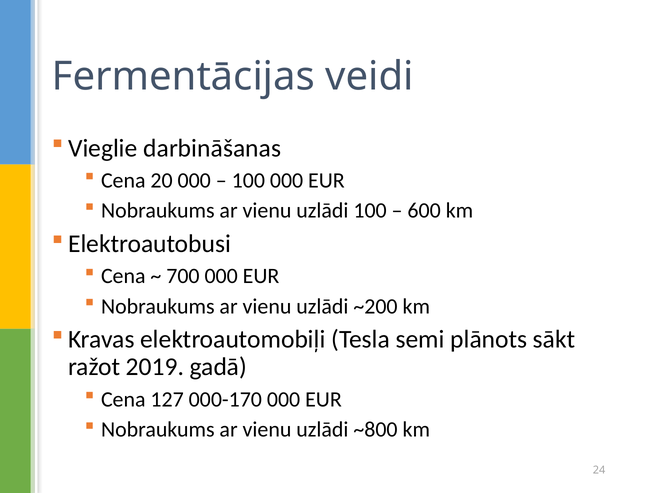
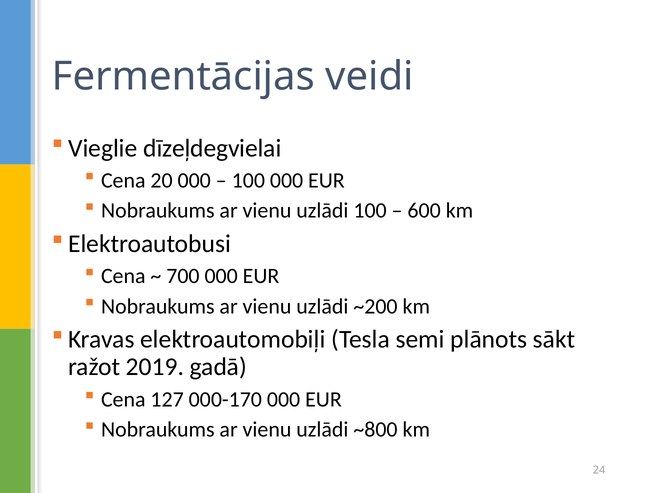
darbināšanas: darbināšanas -> dīzeļdegvielai
